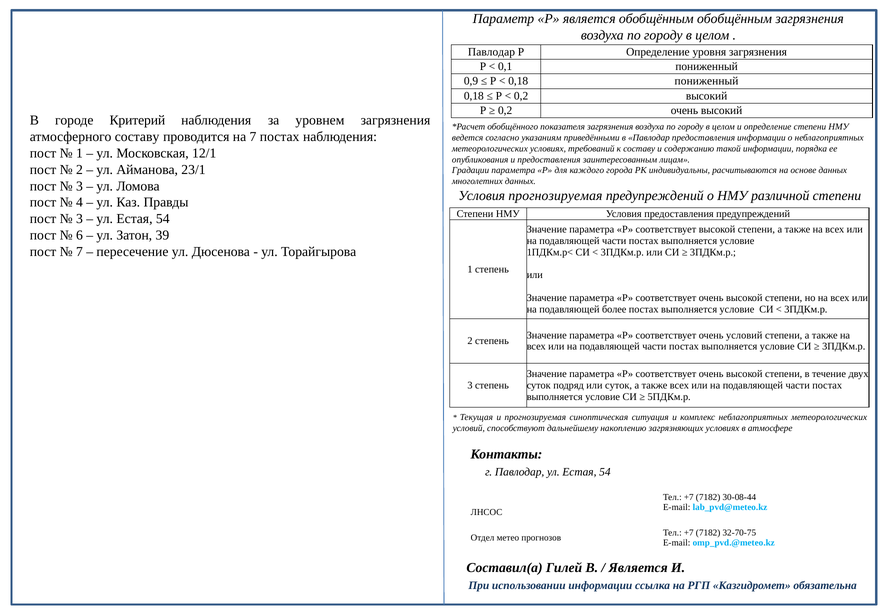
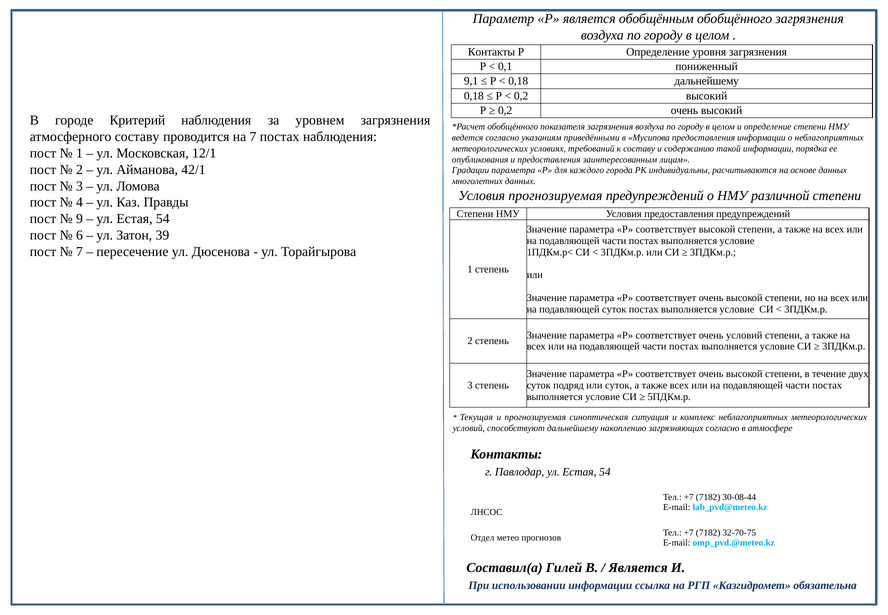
обобщённым обобщённым: обобщённым -> обобщённого
Павлодар at (491, 52): Павлодар -> Контакты
0,9: 0,9 -> 9,1
0,18 пониженный: пониженный -> дальнейшему
в Павлодар: Павлодар -> Мусипова
23/1: 23/1 -> 42/1
3 at (79, 219): 3 -> 9
подавляющей более: более -> суток
загрязняющих условиях: условиях -> согласно
